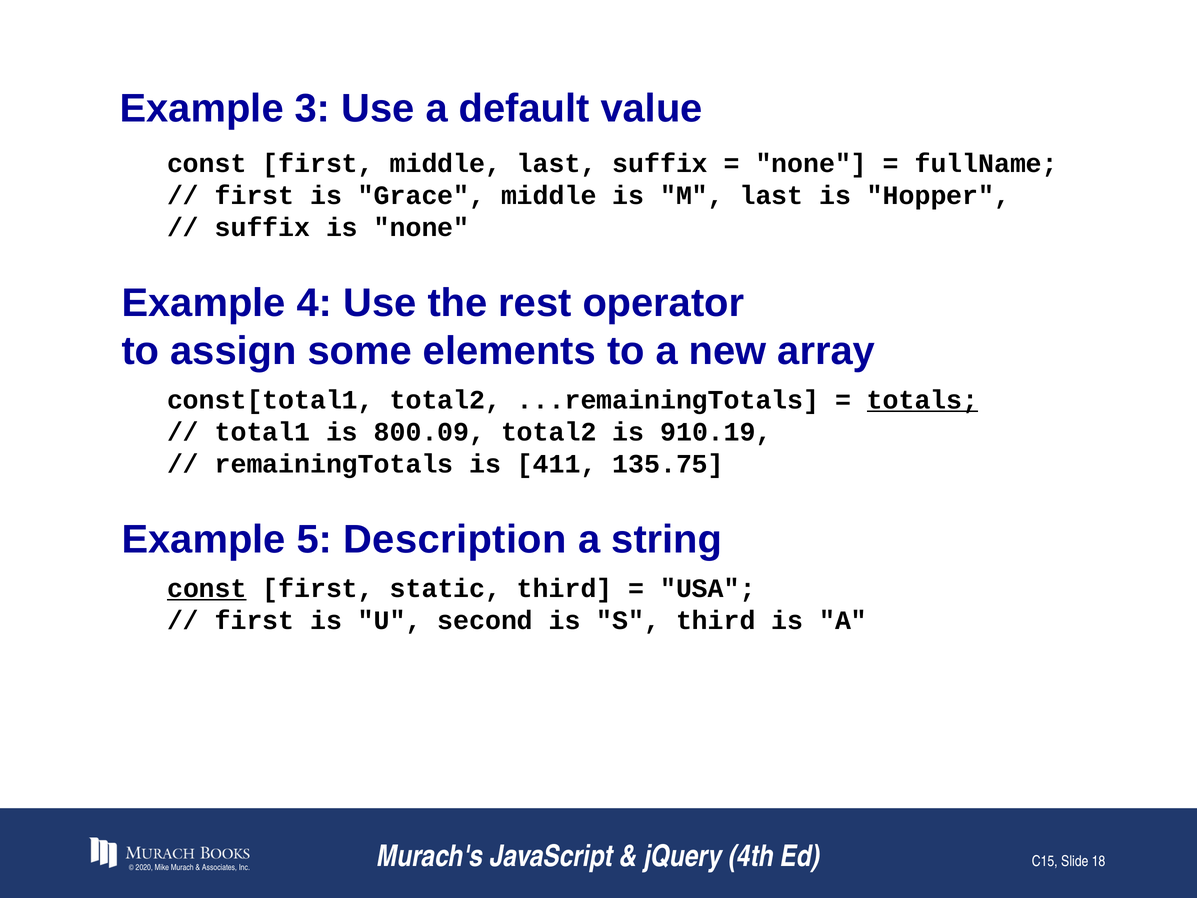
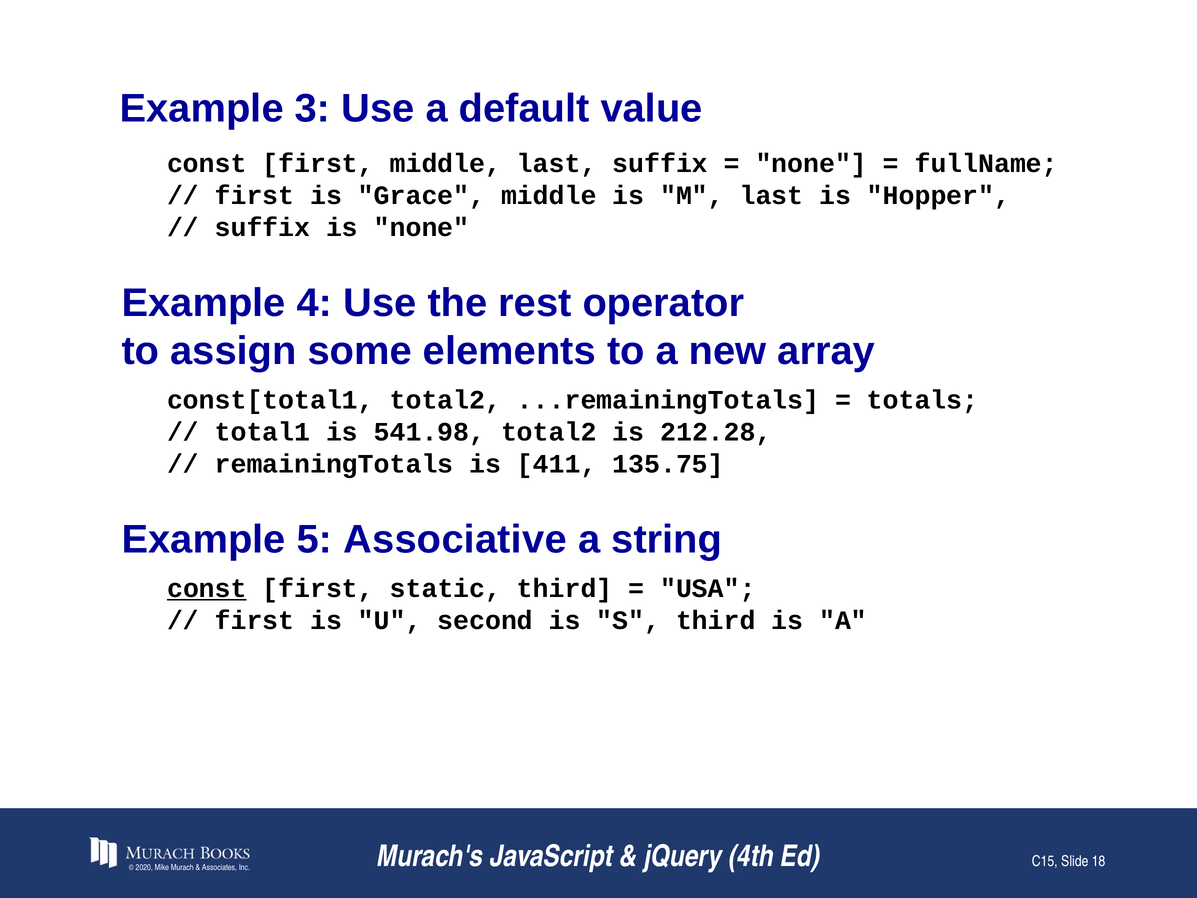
totals underline: present -> none
800.09: 800.09 -> 541.98
910.19: 910.19 -> 212.28
Description: Description -> Associative
